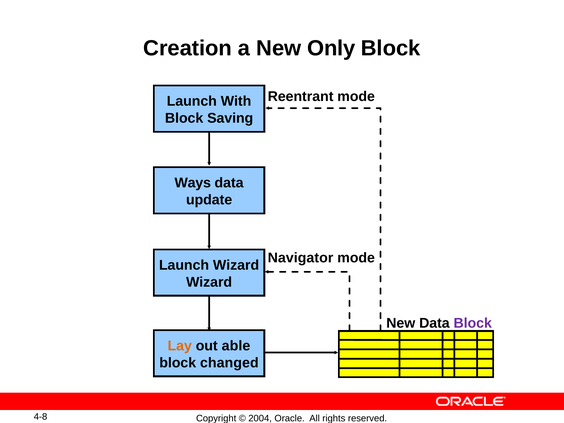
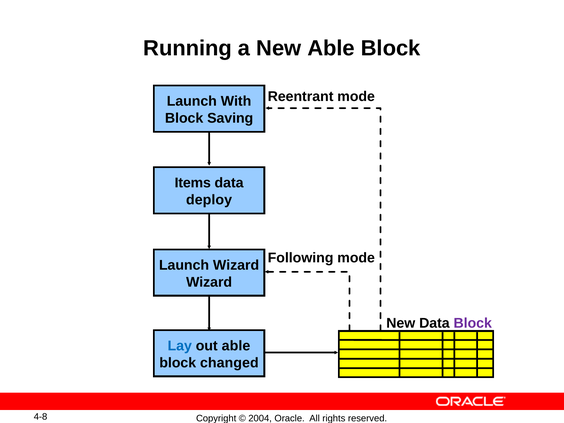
Creation: Creation -> Running
New Only: Only -> Able
Ways: Ways -> Items
update: update -> deploy
Navigator: Navigator -> Following
Lay colour: orange -> blue
